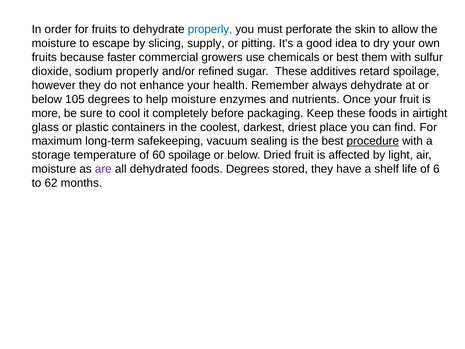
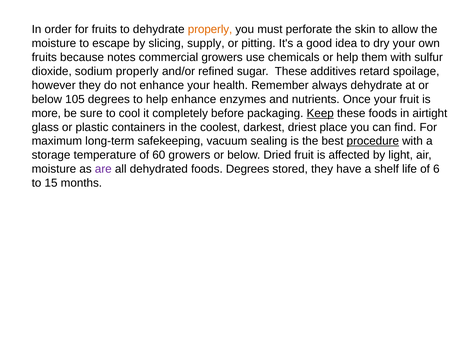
properly at (210, 29) colour: blue -> orange
faster: faster -> notes
or best: best -> help
help moisture: moisture -> enhance
Keep underline: none -> present
60 spoilage: spoilage -> growers
62: 62 -> 15
